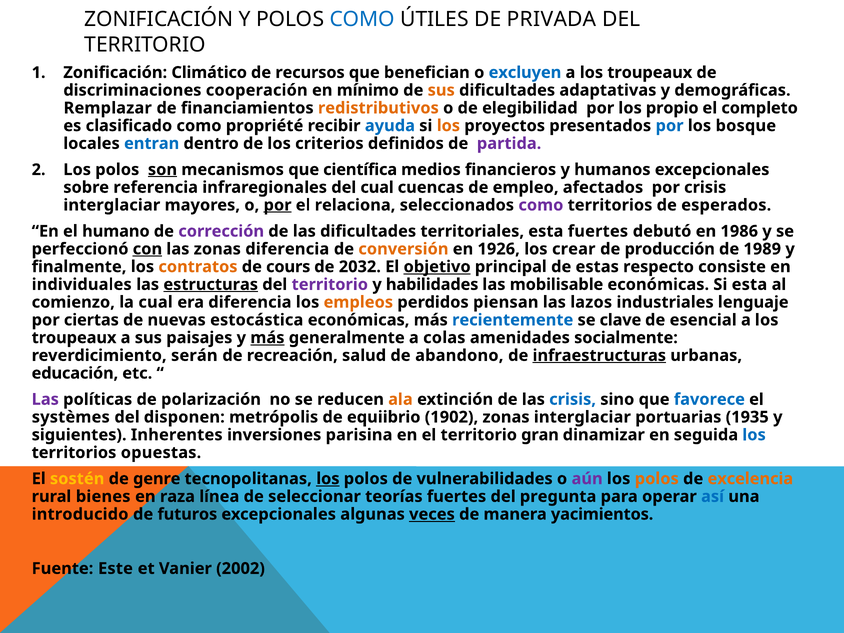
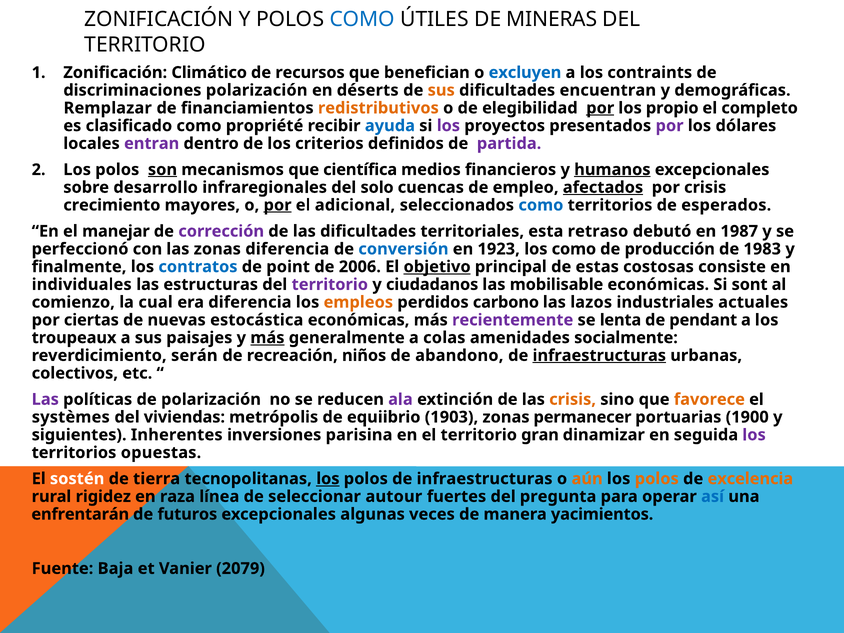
PRIVADA: PRIVADA -> MINERAS
troupeaux at (650, 73): troupeaux -> contraints
discriminaciones cooperación: cooperación -> polarización
mínimo: mínimo -> déserts
adaptativas: adaptativas -> encuentran
por at (600, 108) underline: none -> present
los at (448, 126) colour: orange -> purple
por at (670, 126) colour: blue -> purple
bosque: bosque -> dólares
entran colour: blue -> purple
humanos underline: none -> present
referencia: referencia -> desarrollo
del cual: cual -> solo
afectados underline: none -> present
interglaciar at (112, 205): interglaciar -> crecimiento
relaciona: relaciona -> adicional
como at (541, 205) colour: purple -> blue
humano: humano -> manejar
esta fuertes: fuertes -> retraso
1986: 1986 -> 1987
con underline: present -> none
conversión colour: orange -> blue
1926: 1926 -> 1923
los crear: crear -> como
1989: 1989 -> 1983
contratos colour: orange -> blue
cours: cours -> point
2032: 2032 -> 2006
respecto: respecto -> costosas
estructuras underline: present -> none
habilidades: habilidades -> ciudadanos
Si esta: esta -> sont
piensan: piensan -> carbono
lenguaje: lenguaje -> actuales
recientemente colour: blue -> purple
clave: clave -> lenta
esencial: esencial -> pendant
salud: salud -> niños
educación: educación -> colectivos
ala colour: orange -> purple
crisis at (573, 399) colour: blue -> orange
favorece colour: blue -> orange
disponen: disponen -> viviendas
1902: 1902 -> 1903
zonas interglaciar: interglaciar -> permanecer
1935: 1935 -> 1900
los at (754, 435) colour: blue -> purple
sostén colour: yellow -> white
genre: genre -> tierra
polos de vulnerabilidades: vulnerabilidades -> infraestructuras
aún colour: purple -> orange
bienes: bienes -> rigidez
teorías: teorías -> autour
introducido: introducido -> enfrentarán
veces underline: present -> none
Este: Este -> Baja
2002: 2002 -> 2079
